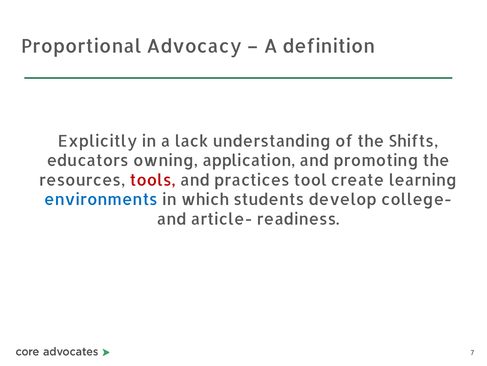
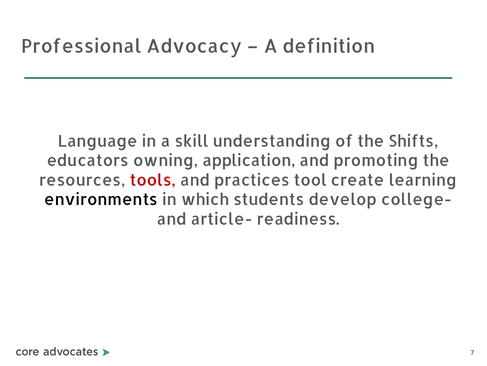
Proportional: Proportional -> Professional
Explicitly: Explicitly -> Language
lack: lack -> skill
environments colour: blue -> black
